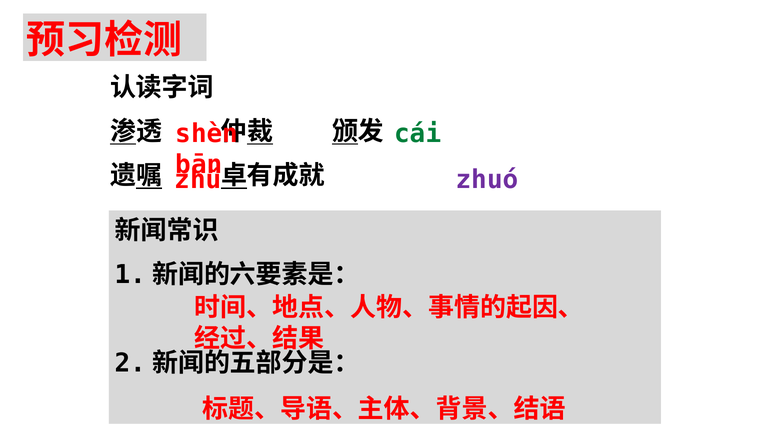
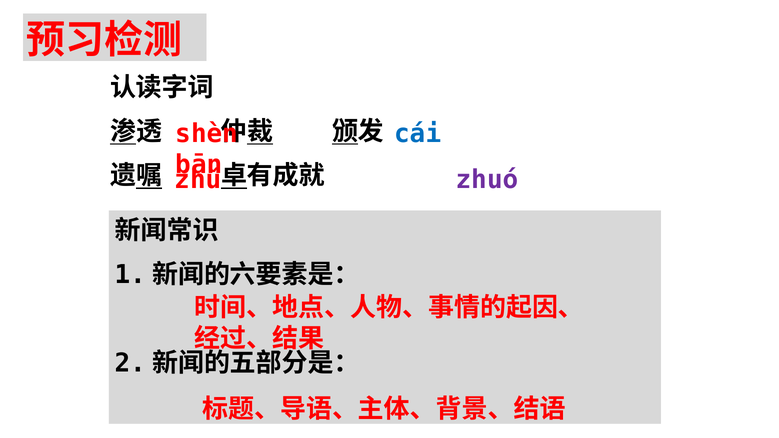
cái colour: green -> blue
